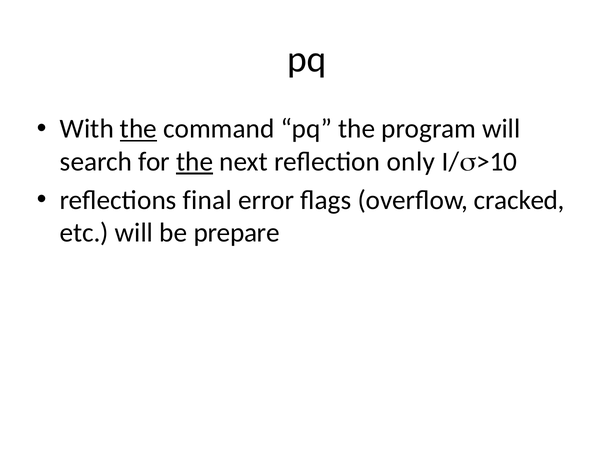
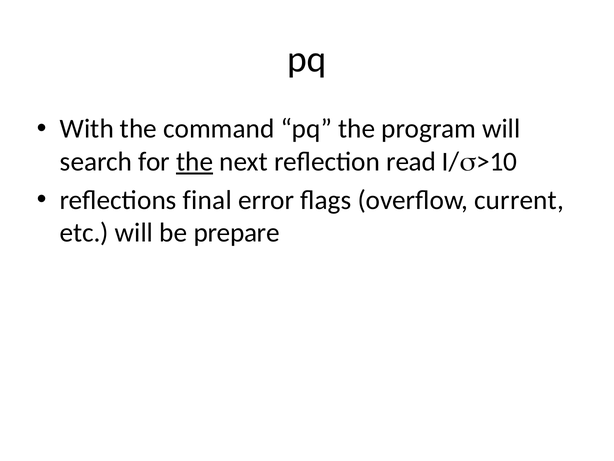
the at (139, 129) underline: present -> none
only: only -> read
cracked: cracked -> current
